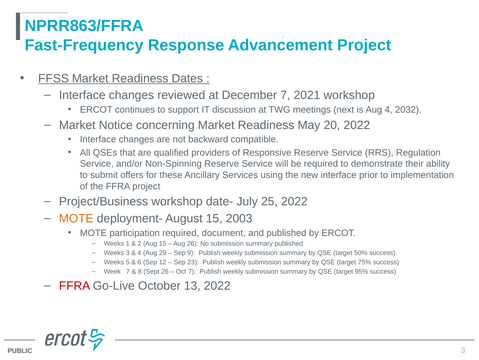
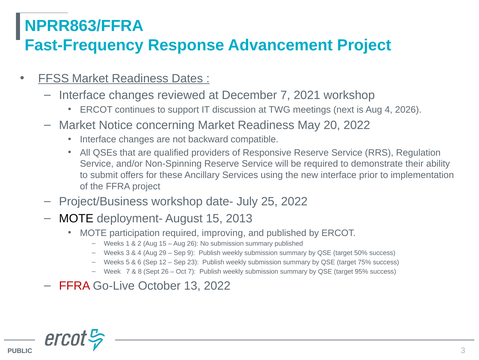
2032: 2032 -> 2026
MOTE at (76, 218) colour: orange -> black
2003: 2003 -> 2013
document: document -> improving
